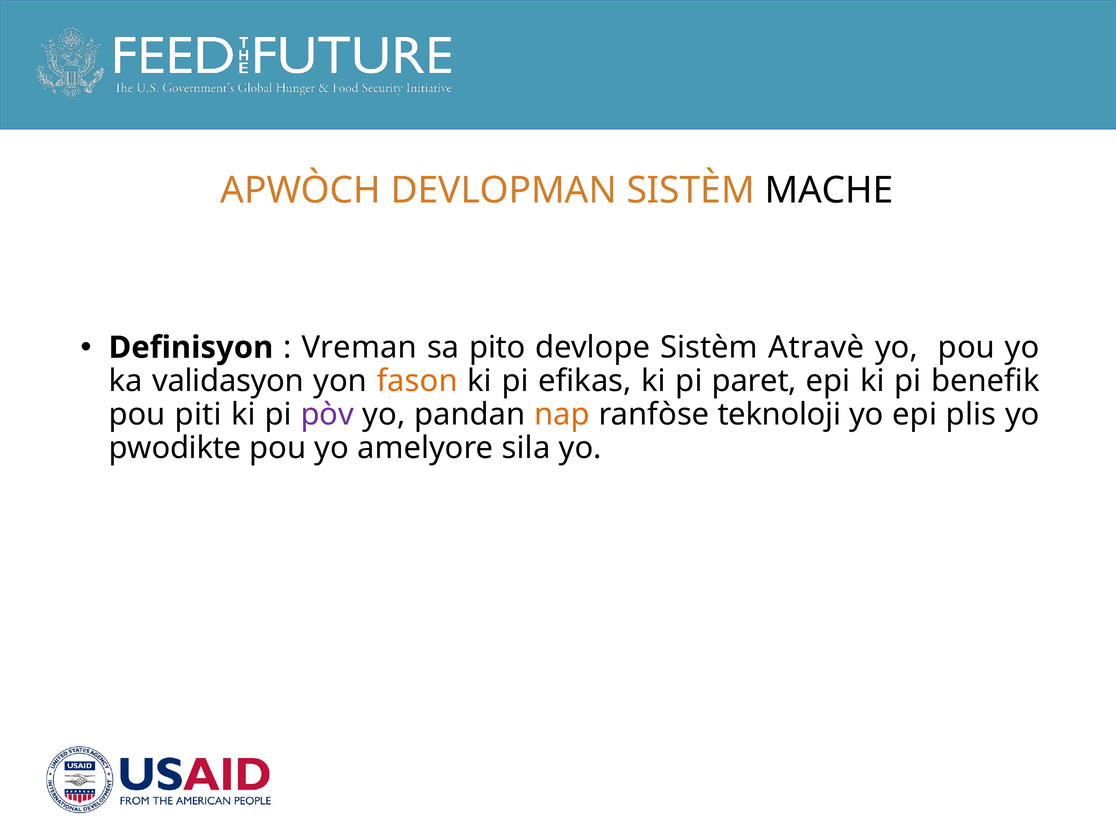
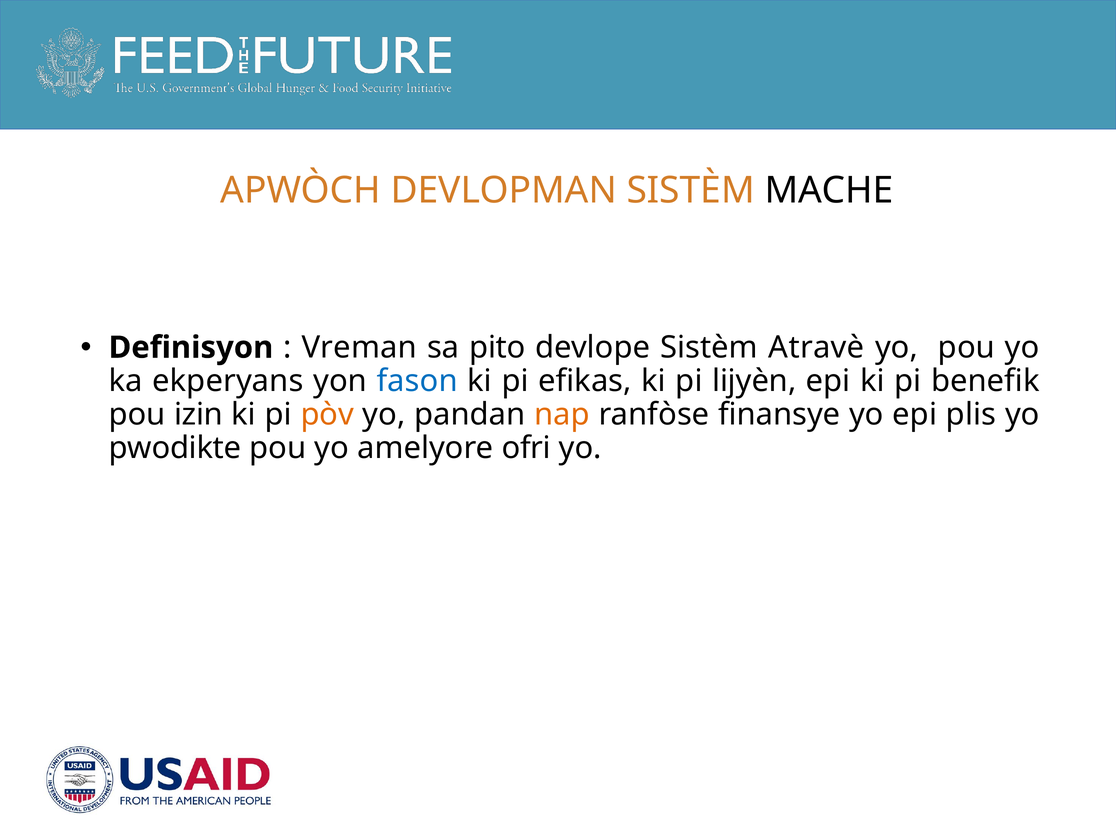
validasyon: validasyon -> ekperyans
fason colour: orange -> blue
paret: paret -> lijyèn
piti: piti -> izin
pòv colour: purple -> orange
teknoloji: teknoloji -> finansye
sila: sila -> ofri
